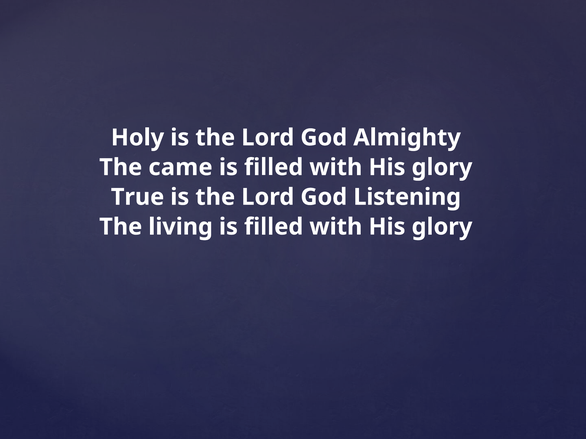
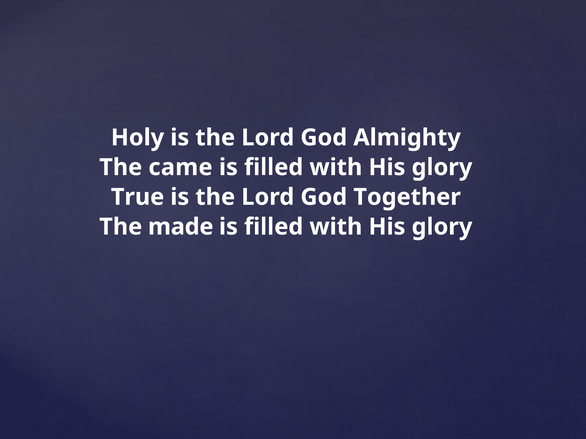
Listening: Listening -> Together
living: living -> made
